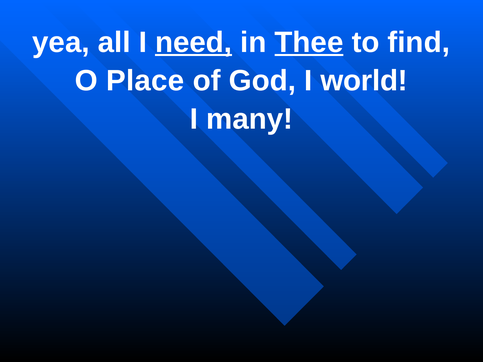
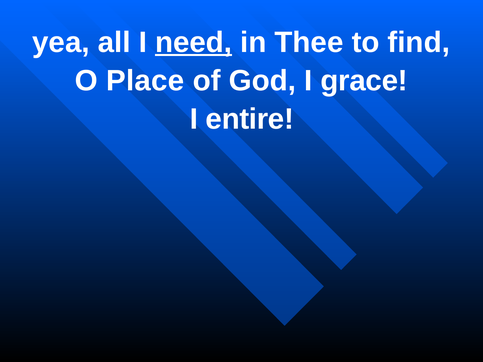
Thee underline: present -> none
world: world -> grace
many: many -> entire
